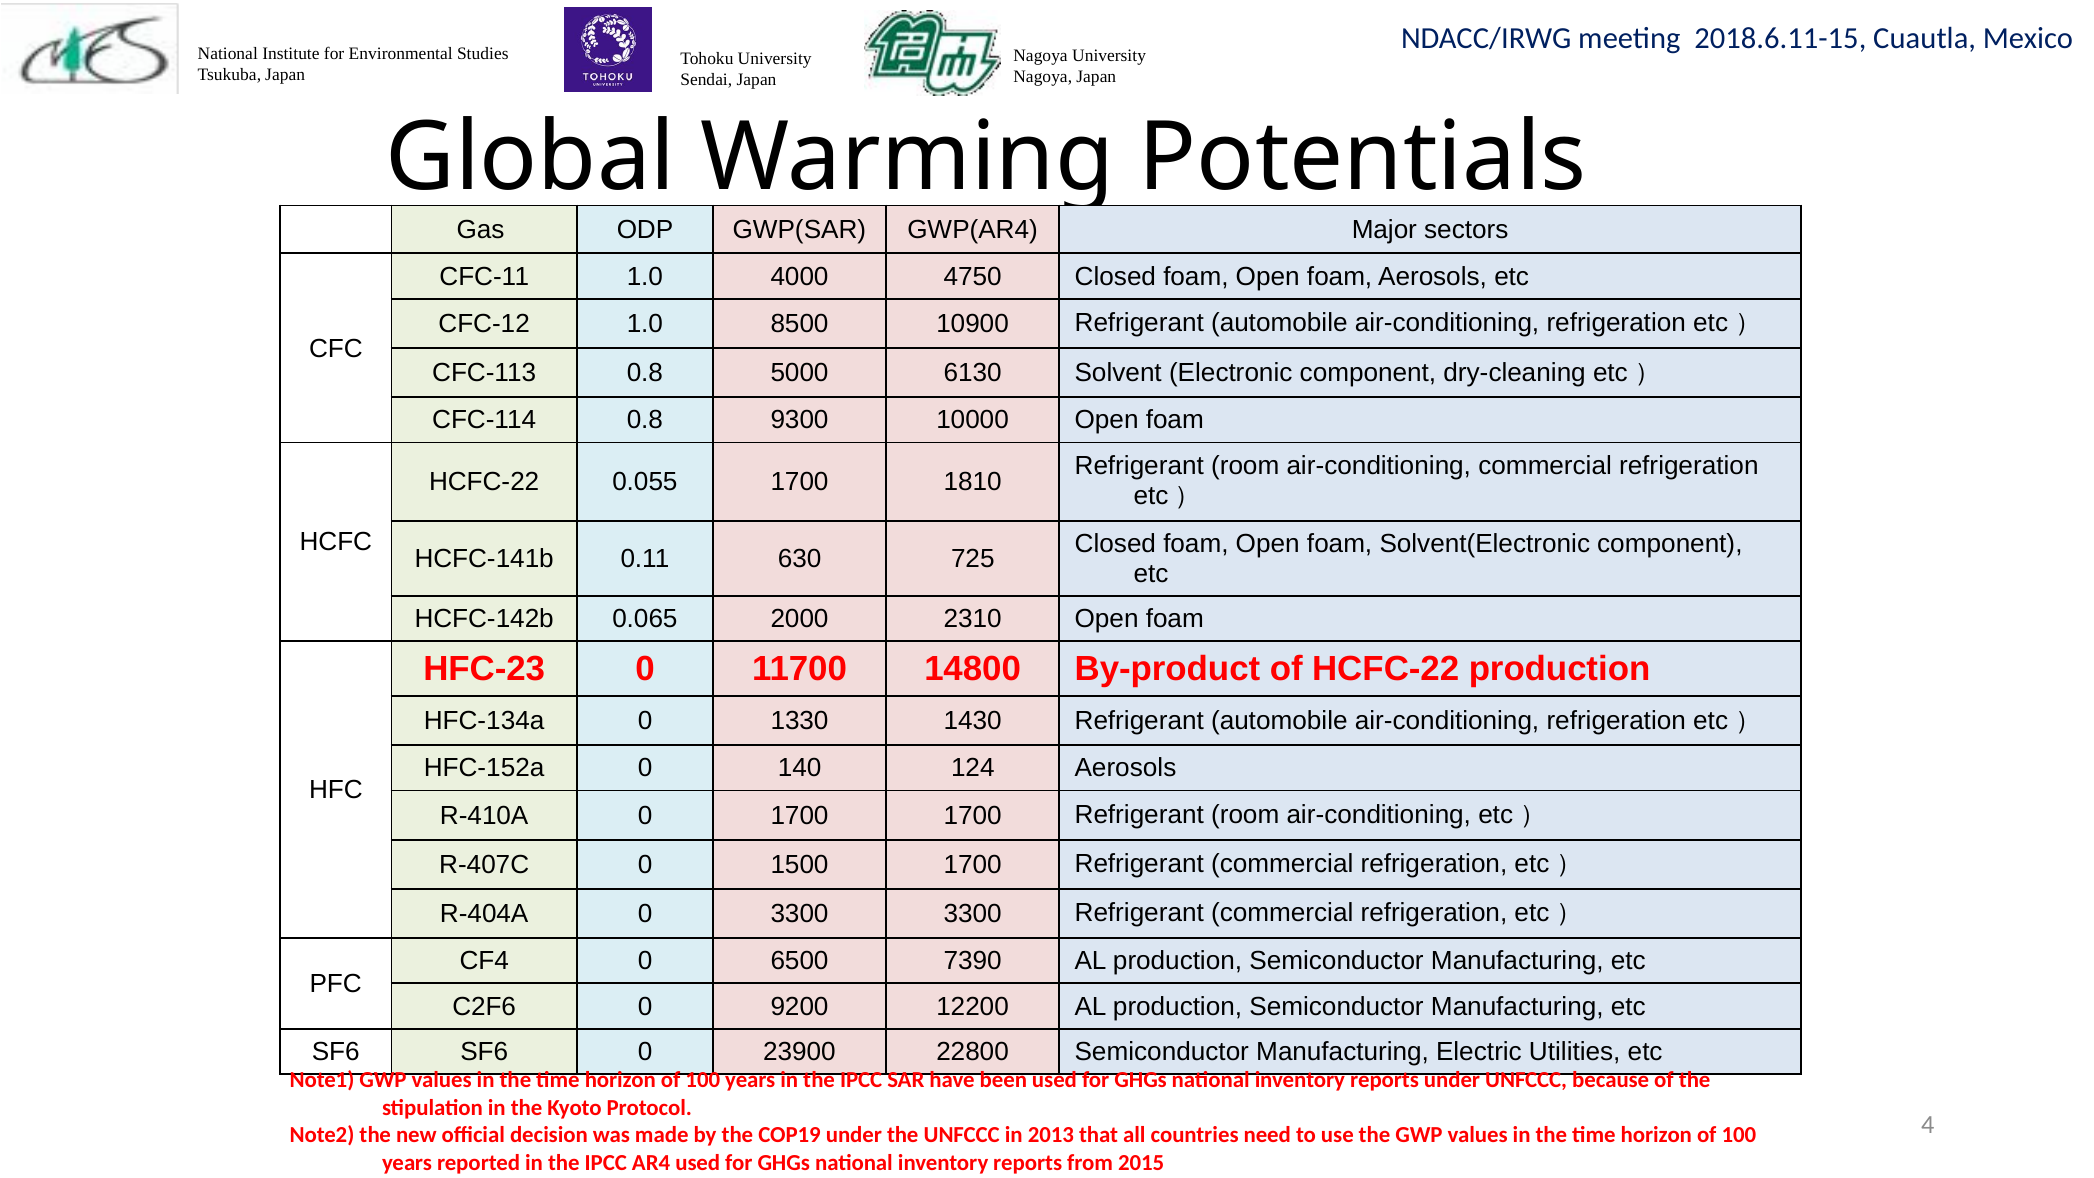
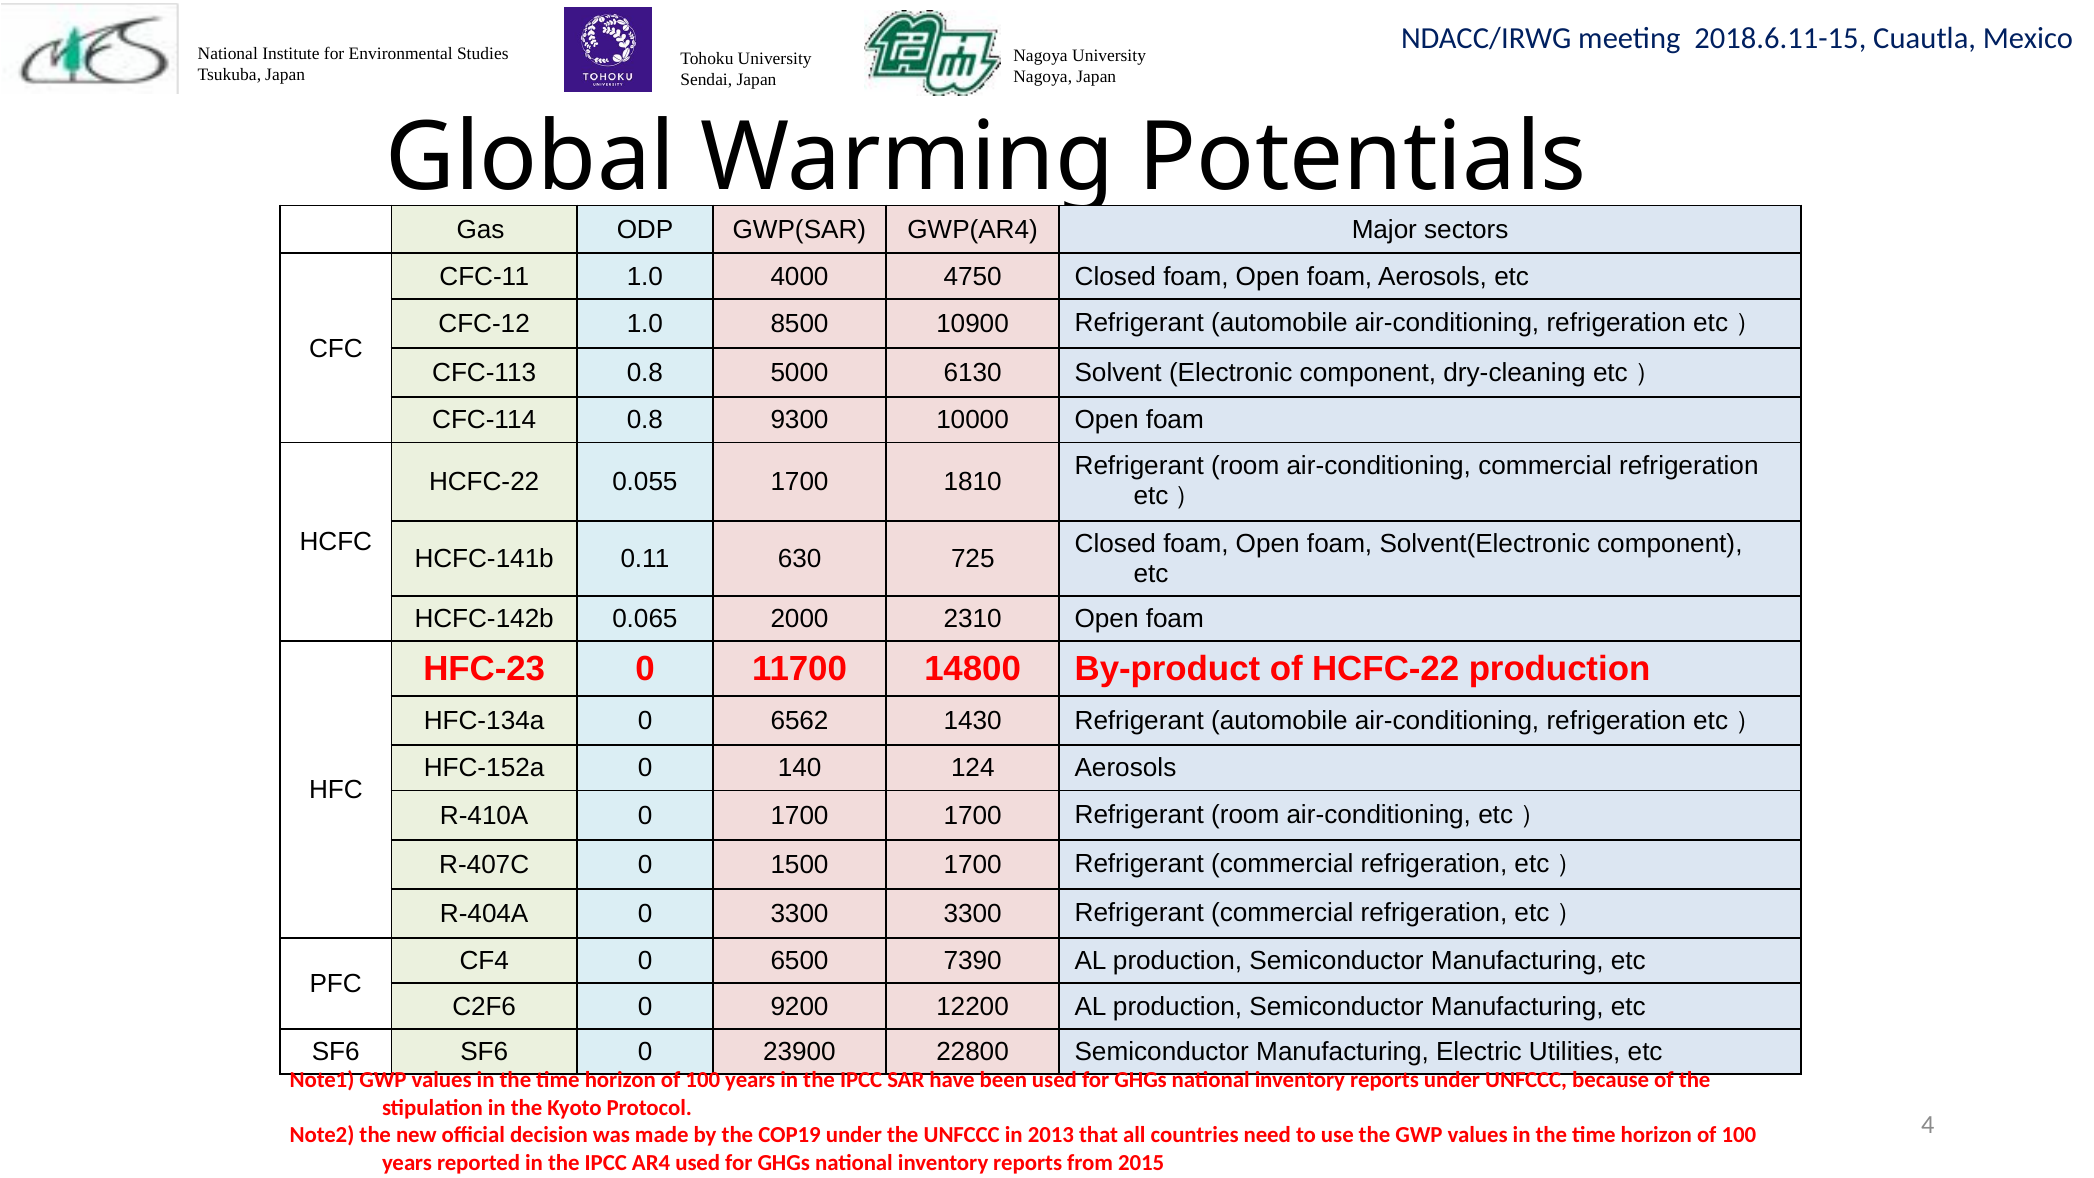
1330: 1330 -> 6562
